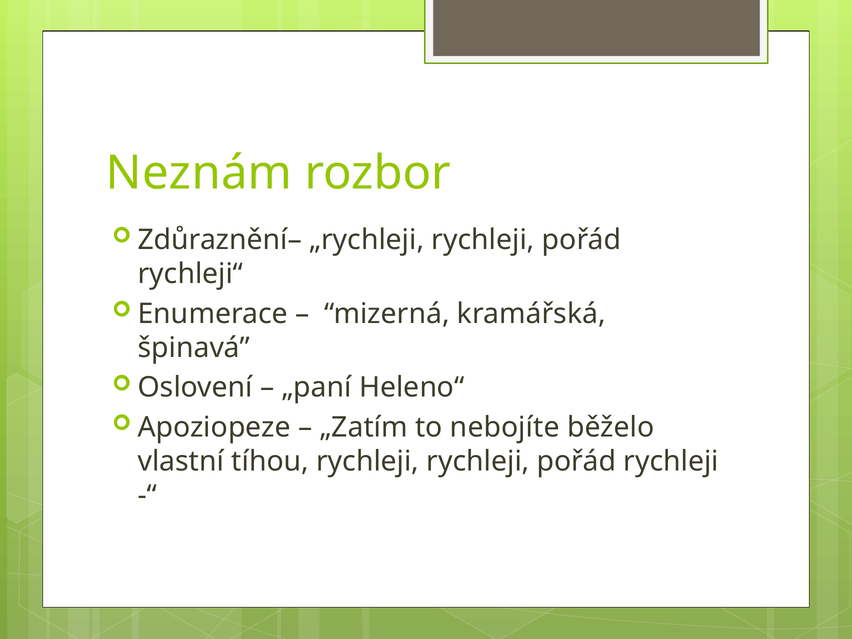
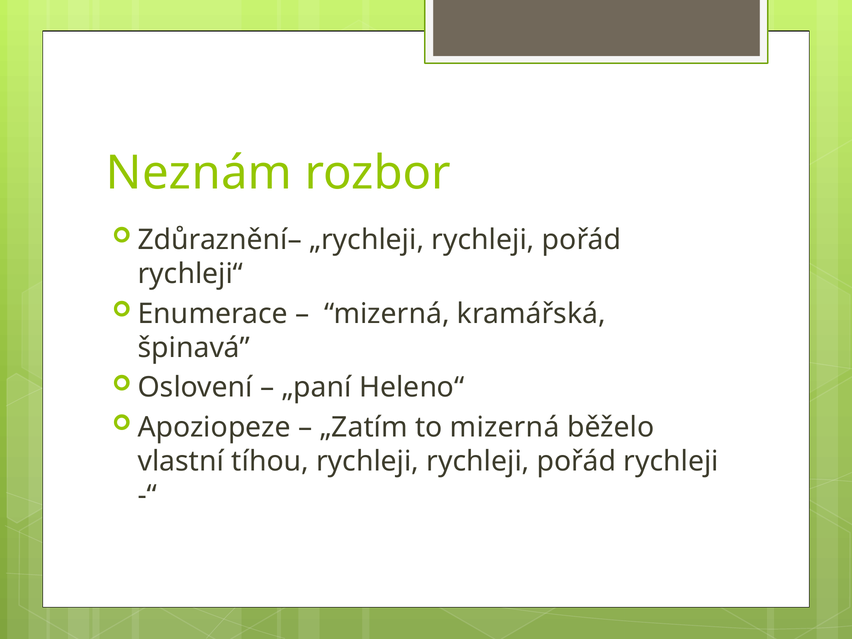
to nebojíte: nebojíte -> mizerná
